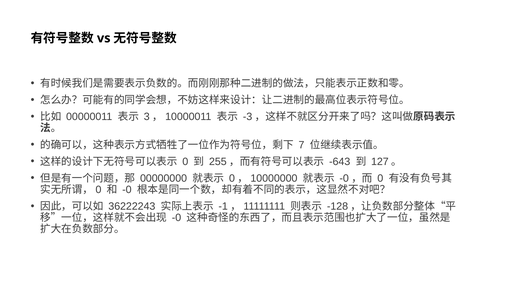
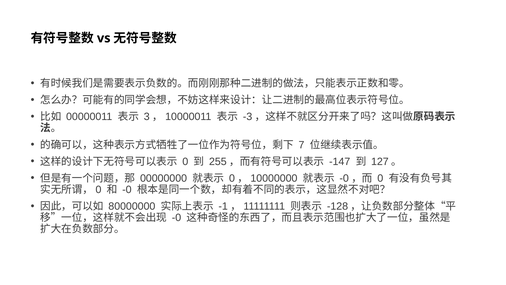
-643: -643 -> -147
36222243: 36222243 -> 80000000
